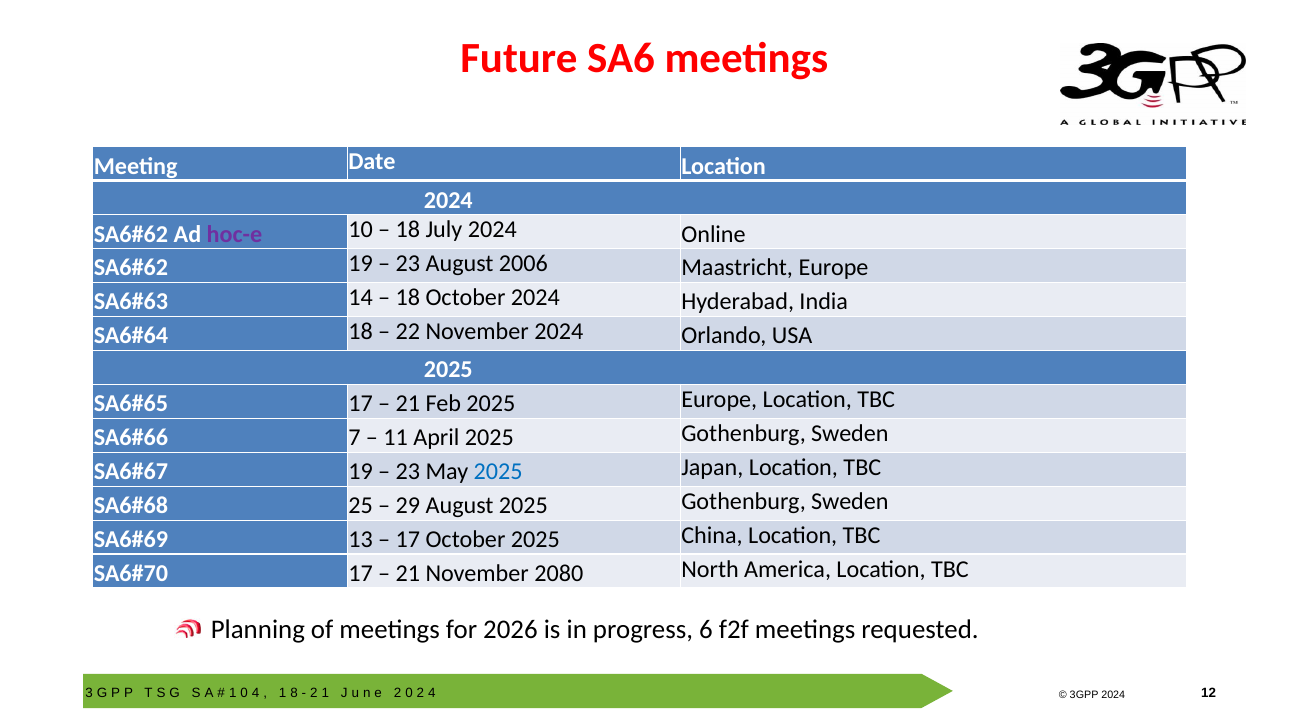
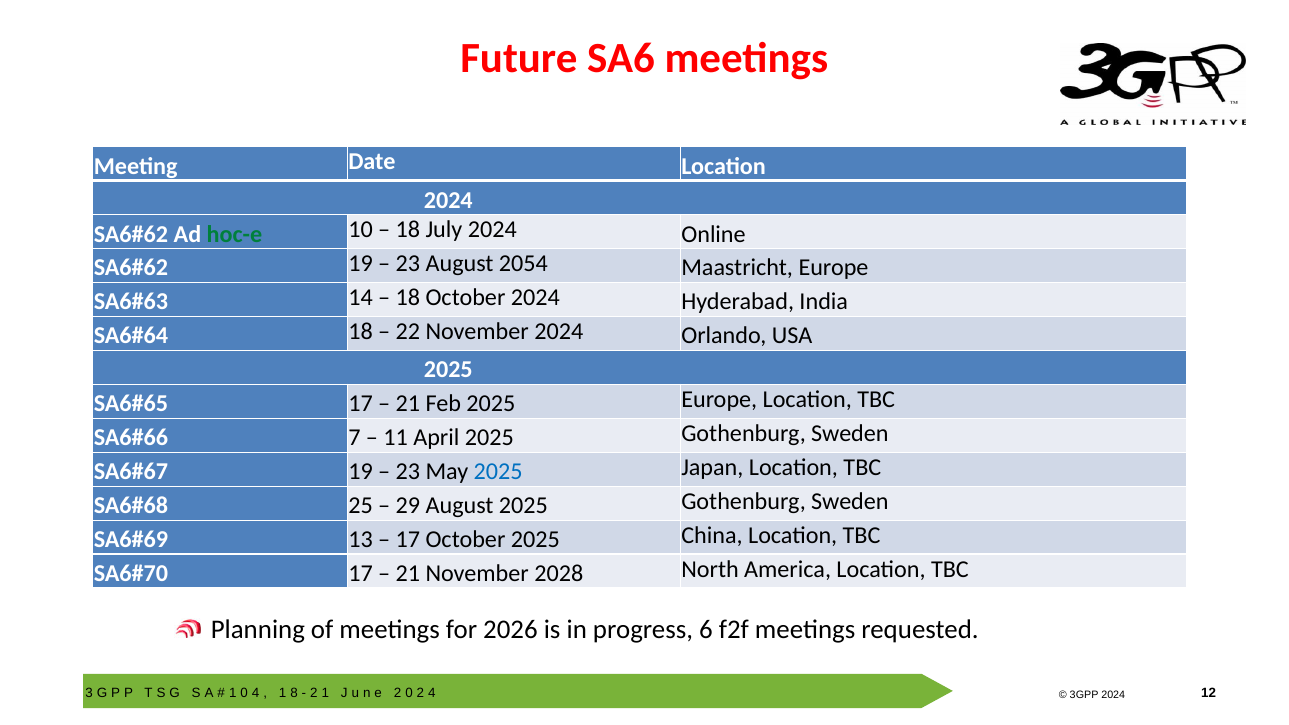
hoc-e colour: purple -> green
2006: 2006 -> 2054
2080: 2080 -> 2028
